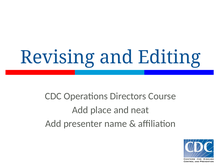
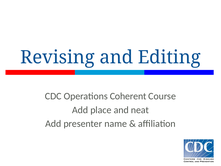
Directors: Directors -> Coherent
